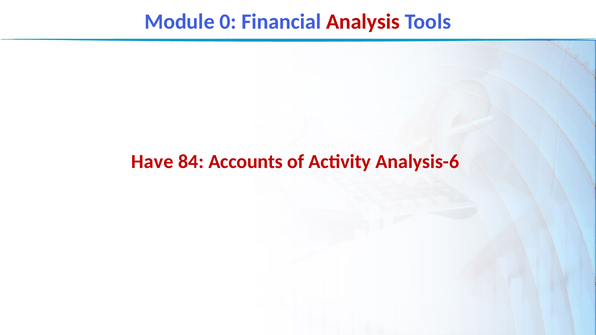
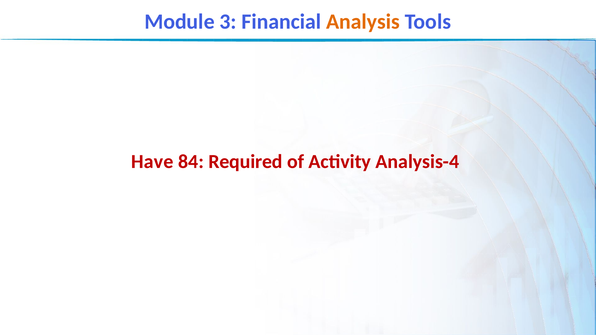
0: 0 -> 3
Analysis colour: red -> orange
Accounts: Accounts -> Required
Analysis-6: Analysis-6 -> Analysis-4
